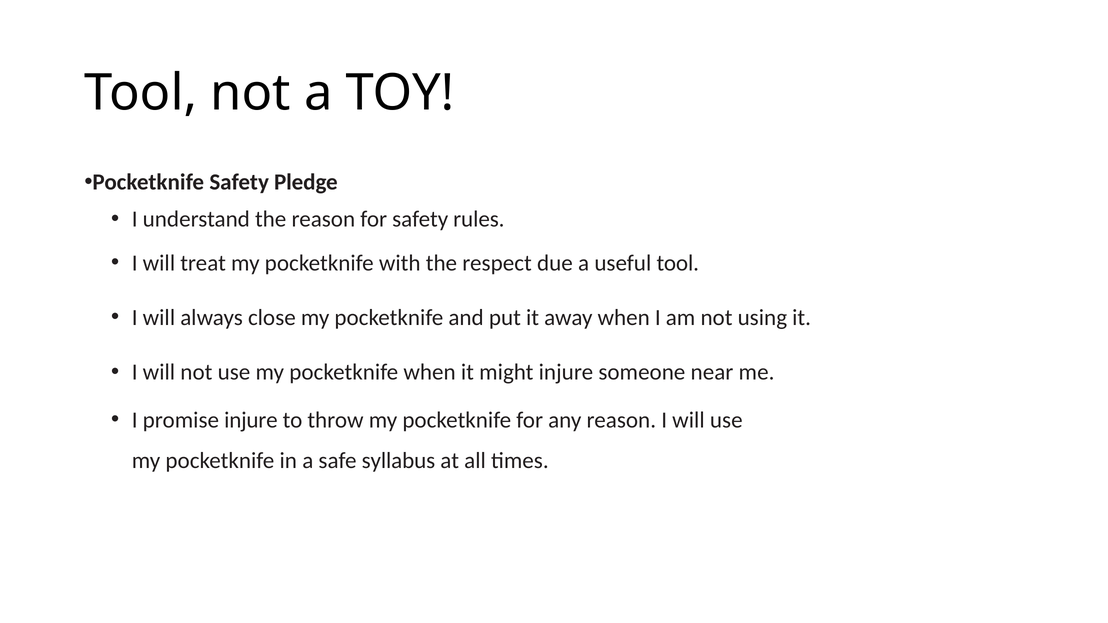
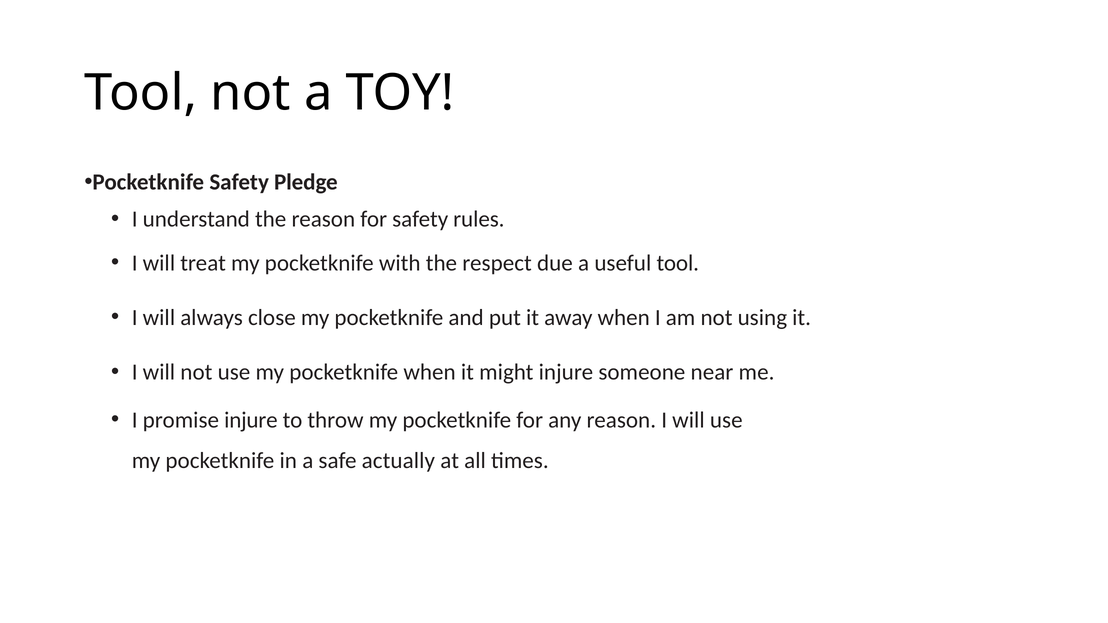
syllabus: syllabus -> actually
